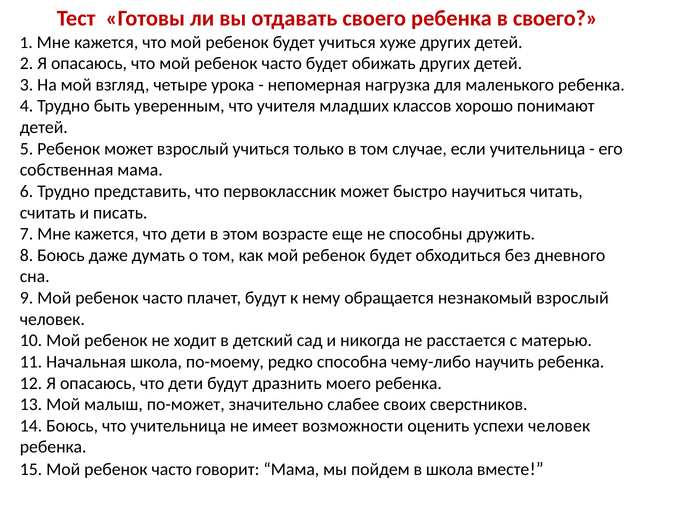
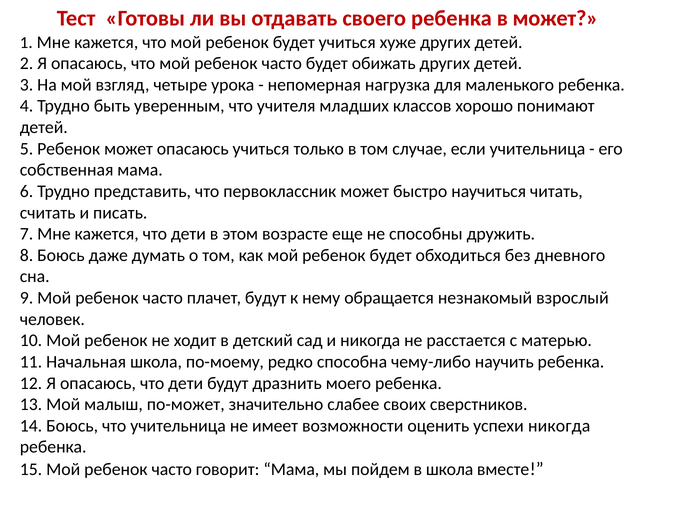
в своего: своего -> может
может взрослый: взрослый -> опасаюсь
успехи человек: человек -> никогда
